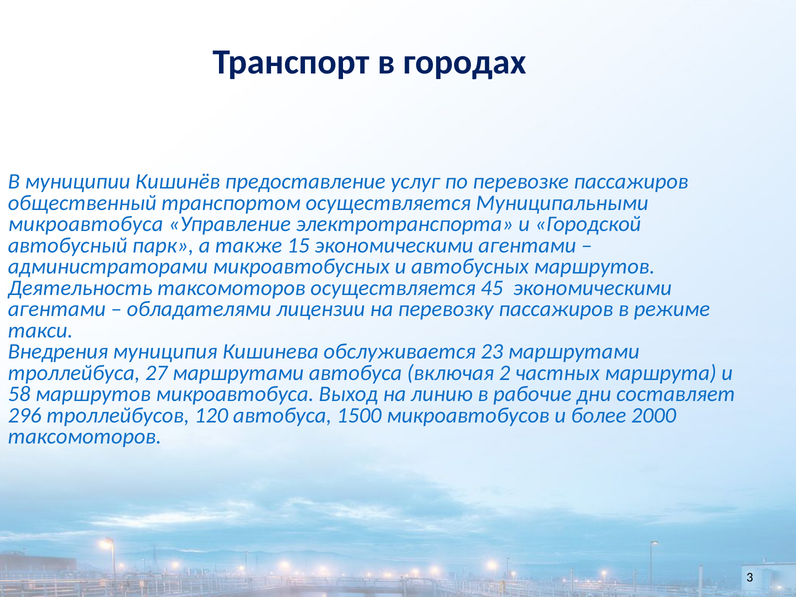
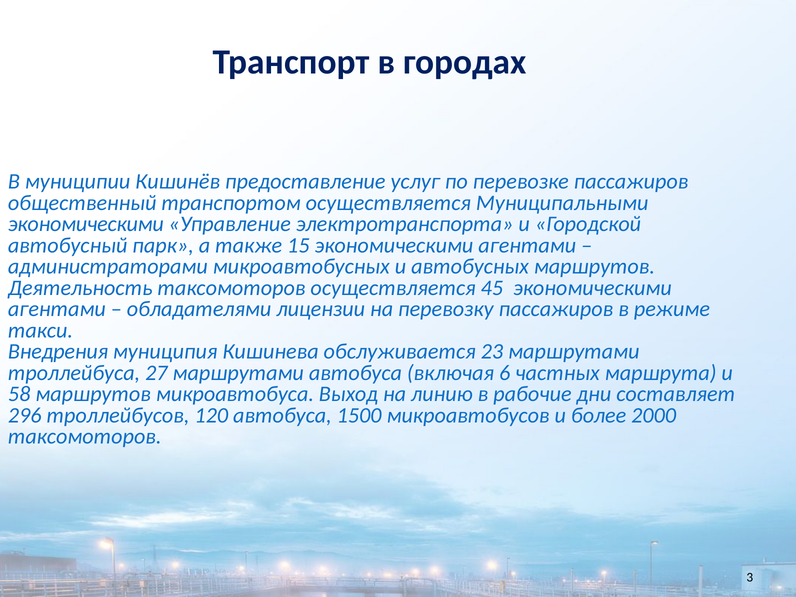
микроавтобуса at (86, 224): микроавтобуса -> экономическими
2: 2 -> 6
